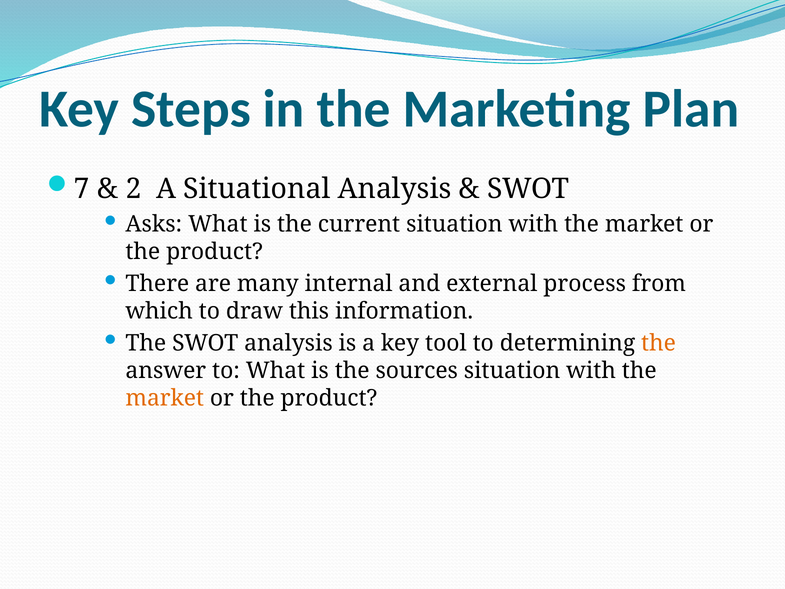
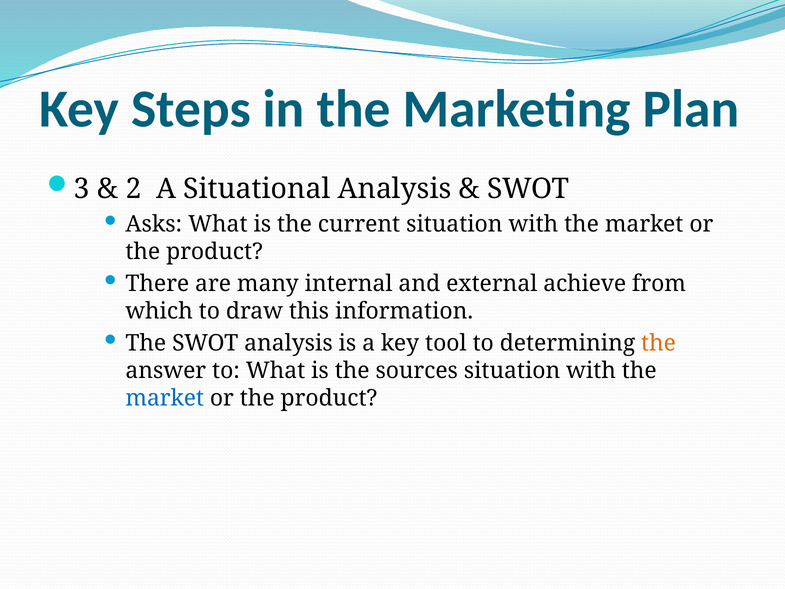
7: 7 -> 3
process: process -> achieve
market at (165, 398) colour: orange -> blue
